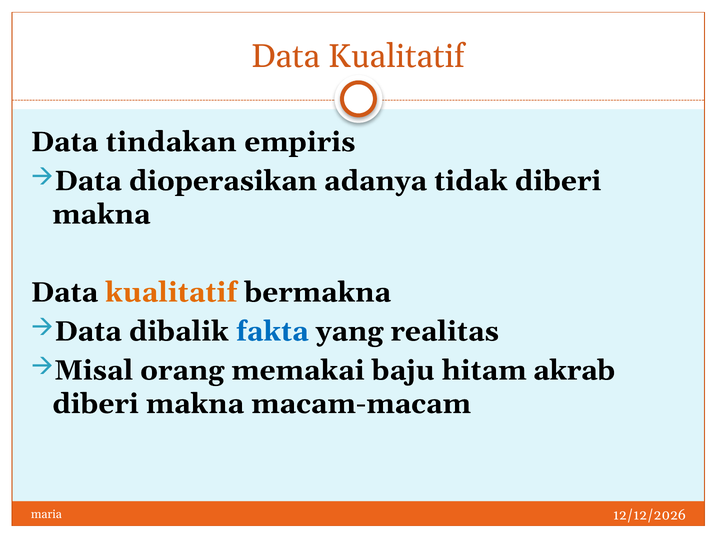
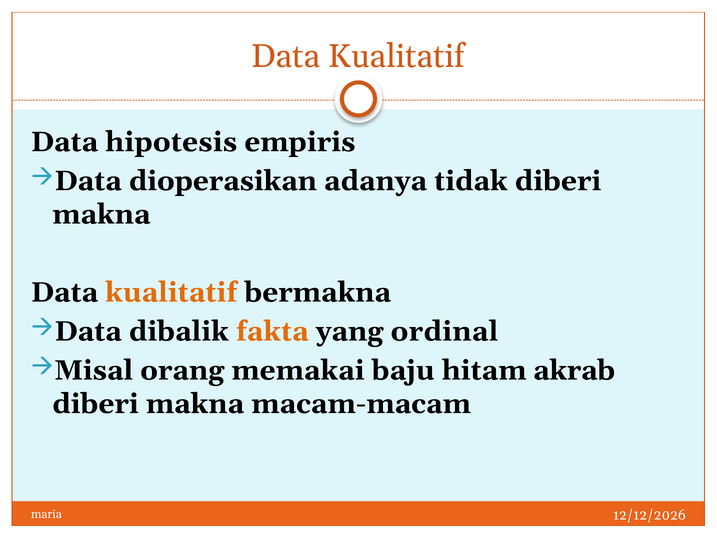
tindakan: tindakan -> hipotesis
fakta colour: blue -> orange
realitas: realitas -> ordinal
